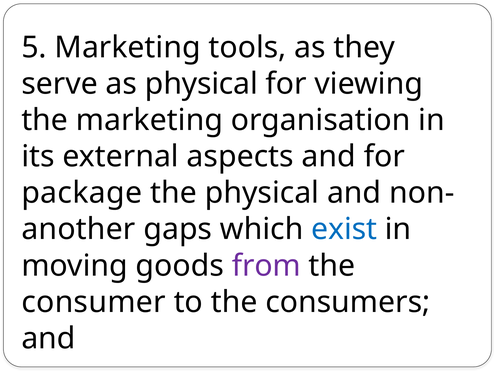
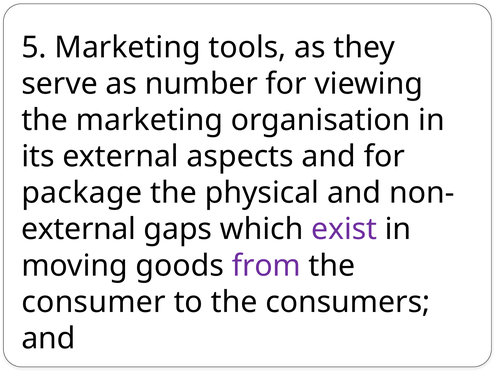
as physical: physical -> number
another at (78, 229): another -> external
exist colour: blue -> purple
